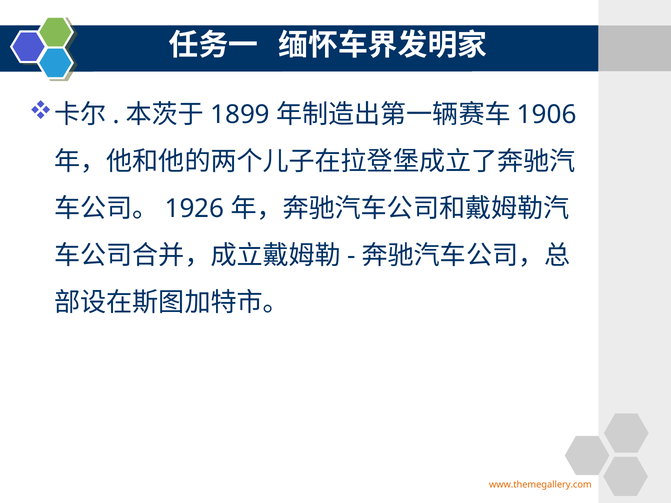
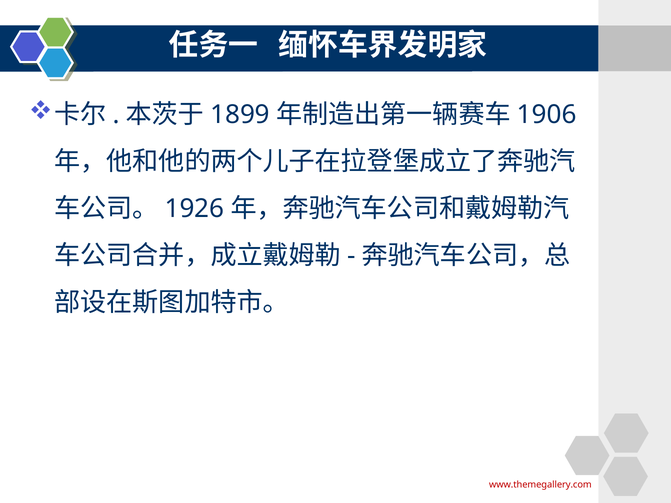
www.themegallery.com colour: orange -> red
